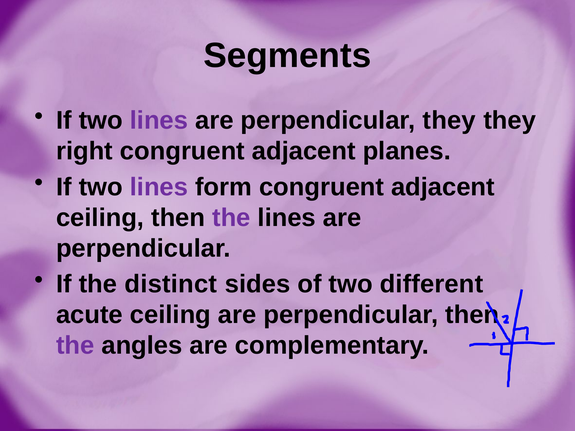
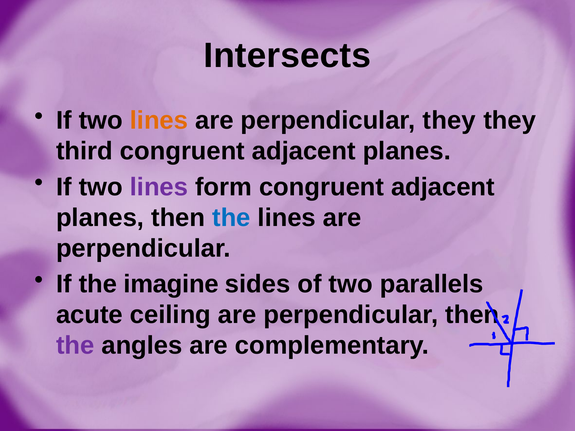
Segments: Segments -> Intersects
lines at (159, 121) colour: purple -> orange
right: right -> third
ceiling at (100, 218): ceiling -> planes
the at (231, 218) colour: purple -> blue
distinct: distinct -> imagine
different: different -> parallels
